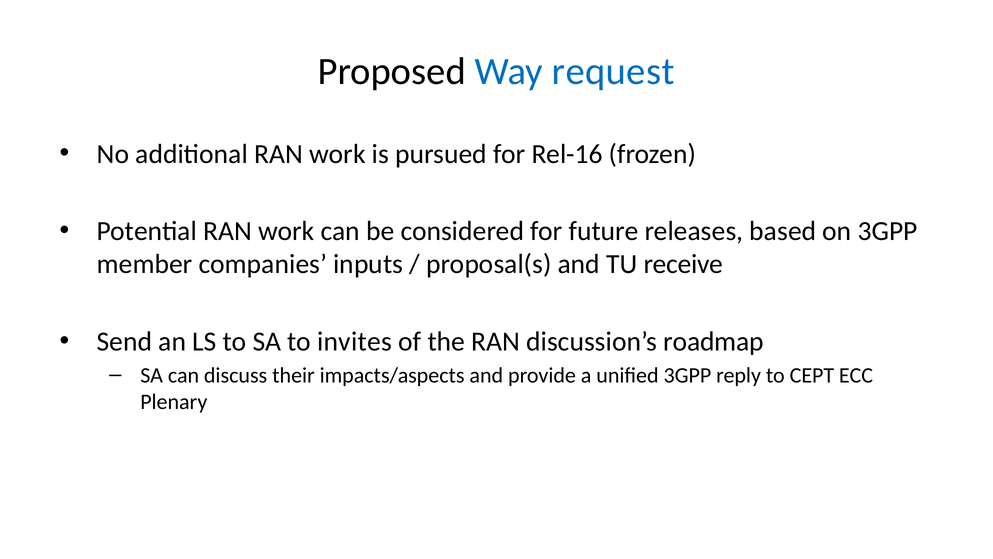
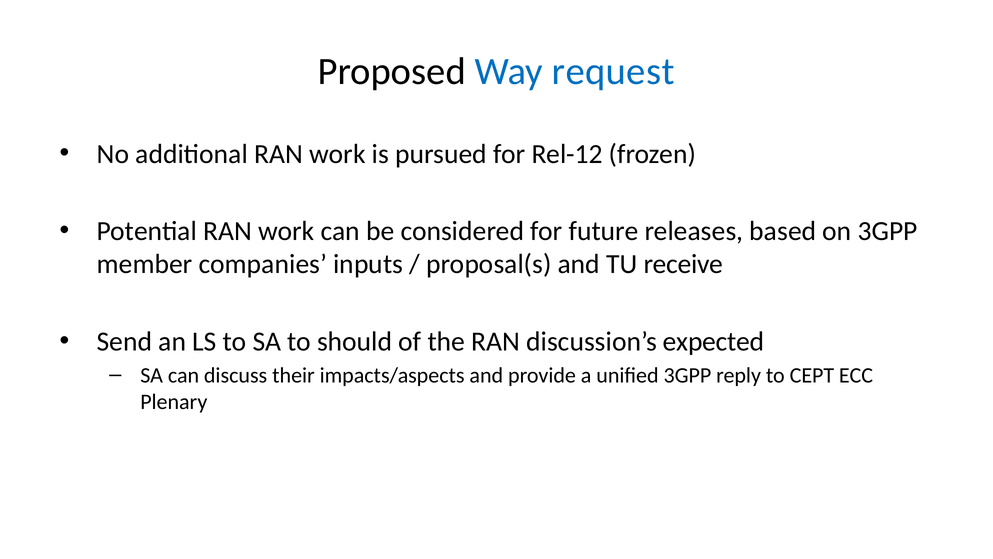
Rel-16: Rel-16 -> Rel-12
invites: invites -> should
roadmap: roadmap -> expected
